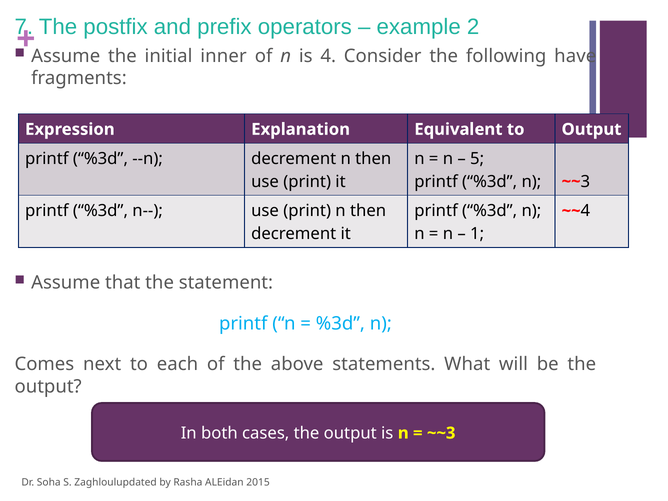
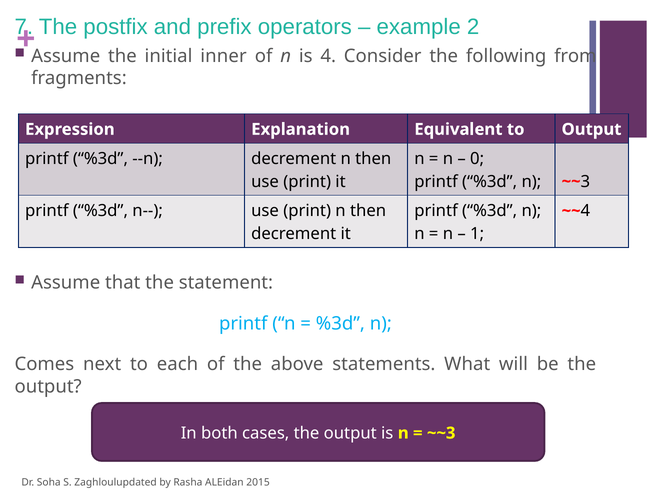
have: have -> from
5: 5 -> 0
